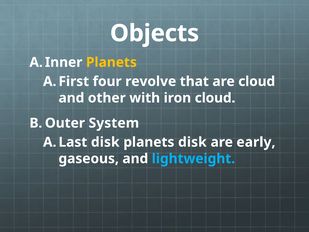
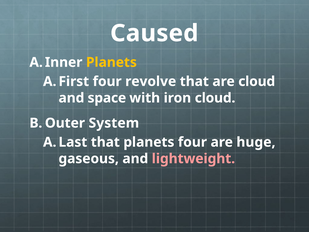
Objects: Objects -> Caused
other: other -> space
disk at (105, 142): disk -> that
planets disk: disk -> four
early: early -> huge
lightweight colour: light blue -> pink
